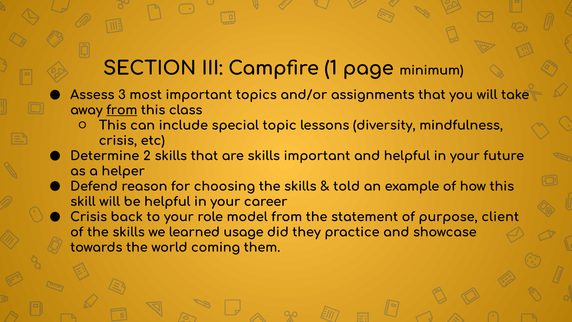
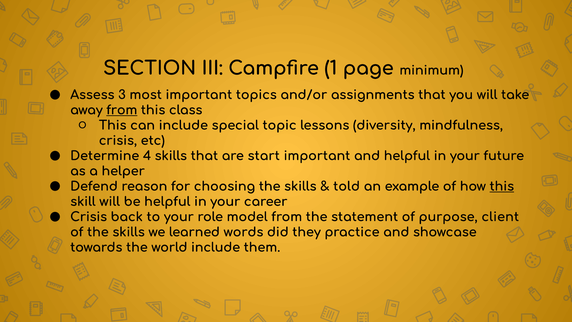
2: 2 -> 4
are skills: skills -> start
this at (502, 186) underline: none -> present
usage: usage -> words
world coming: coming -> include
